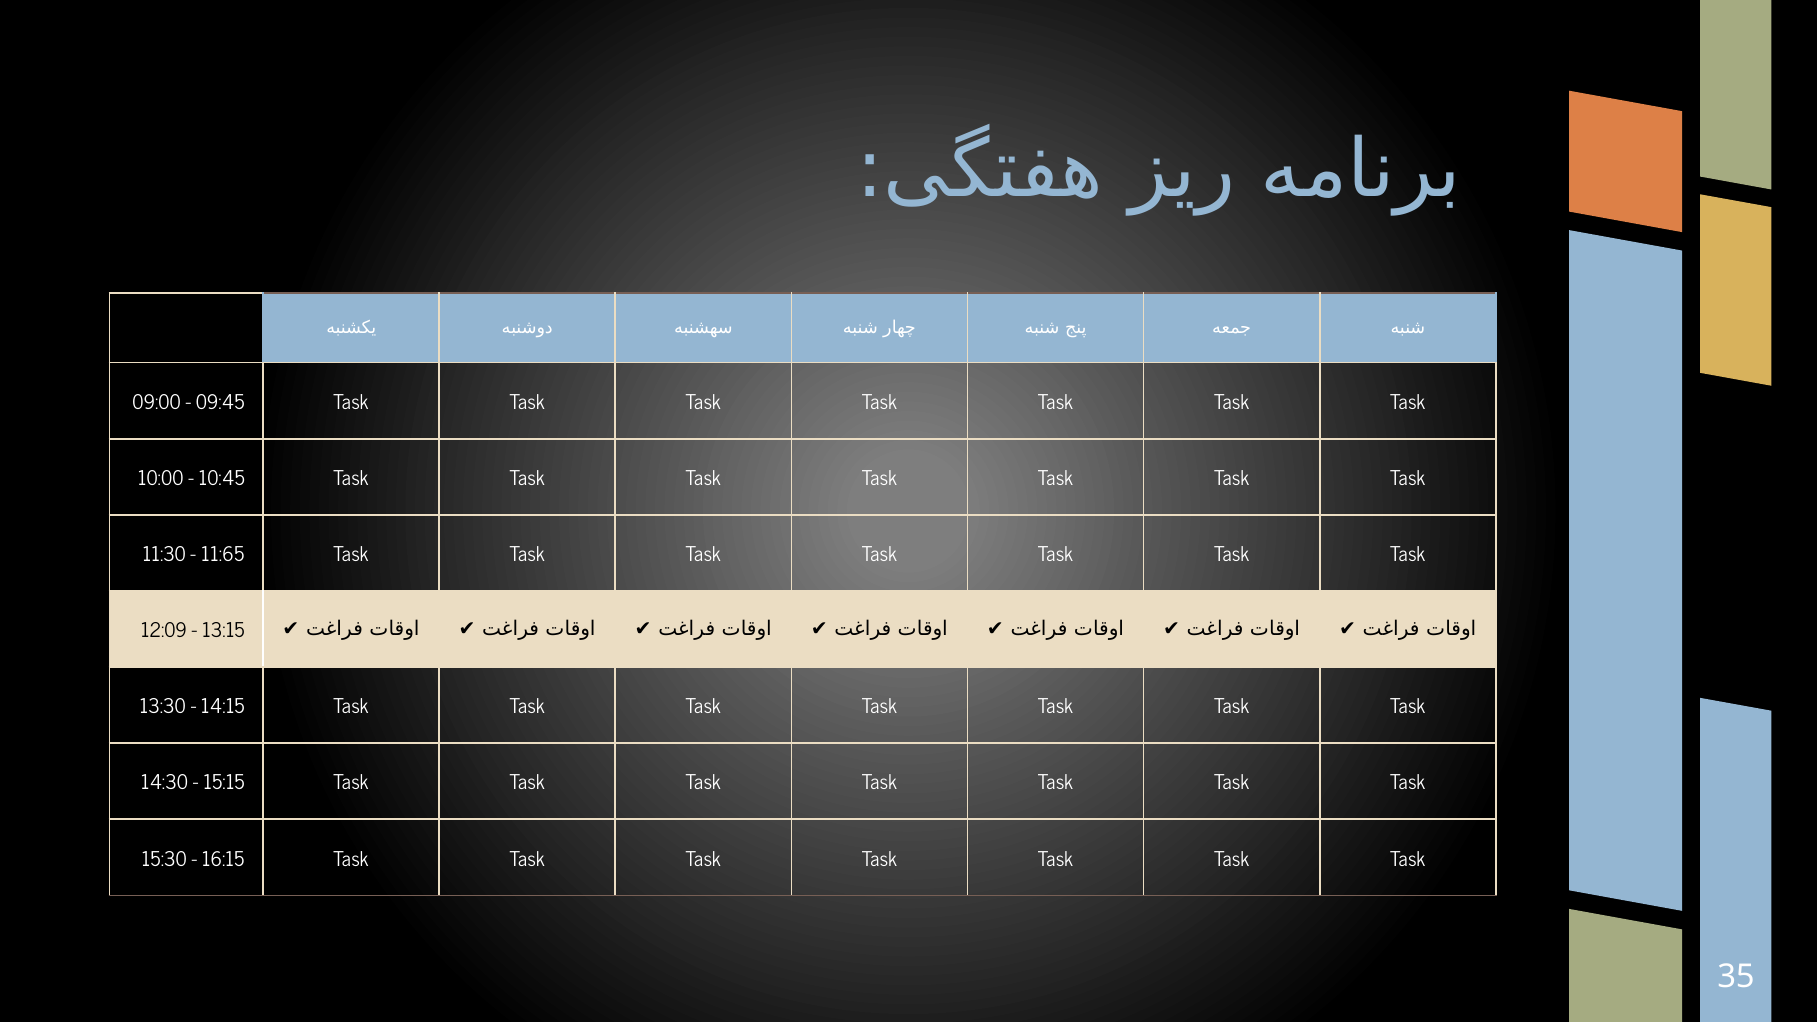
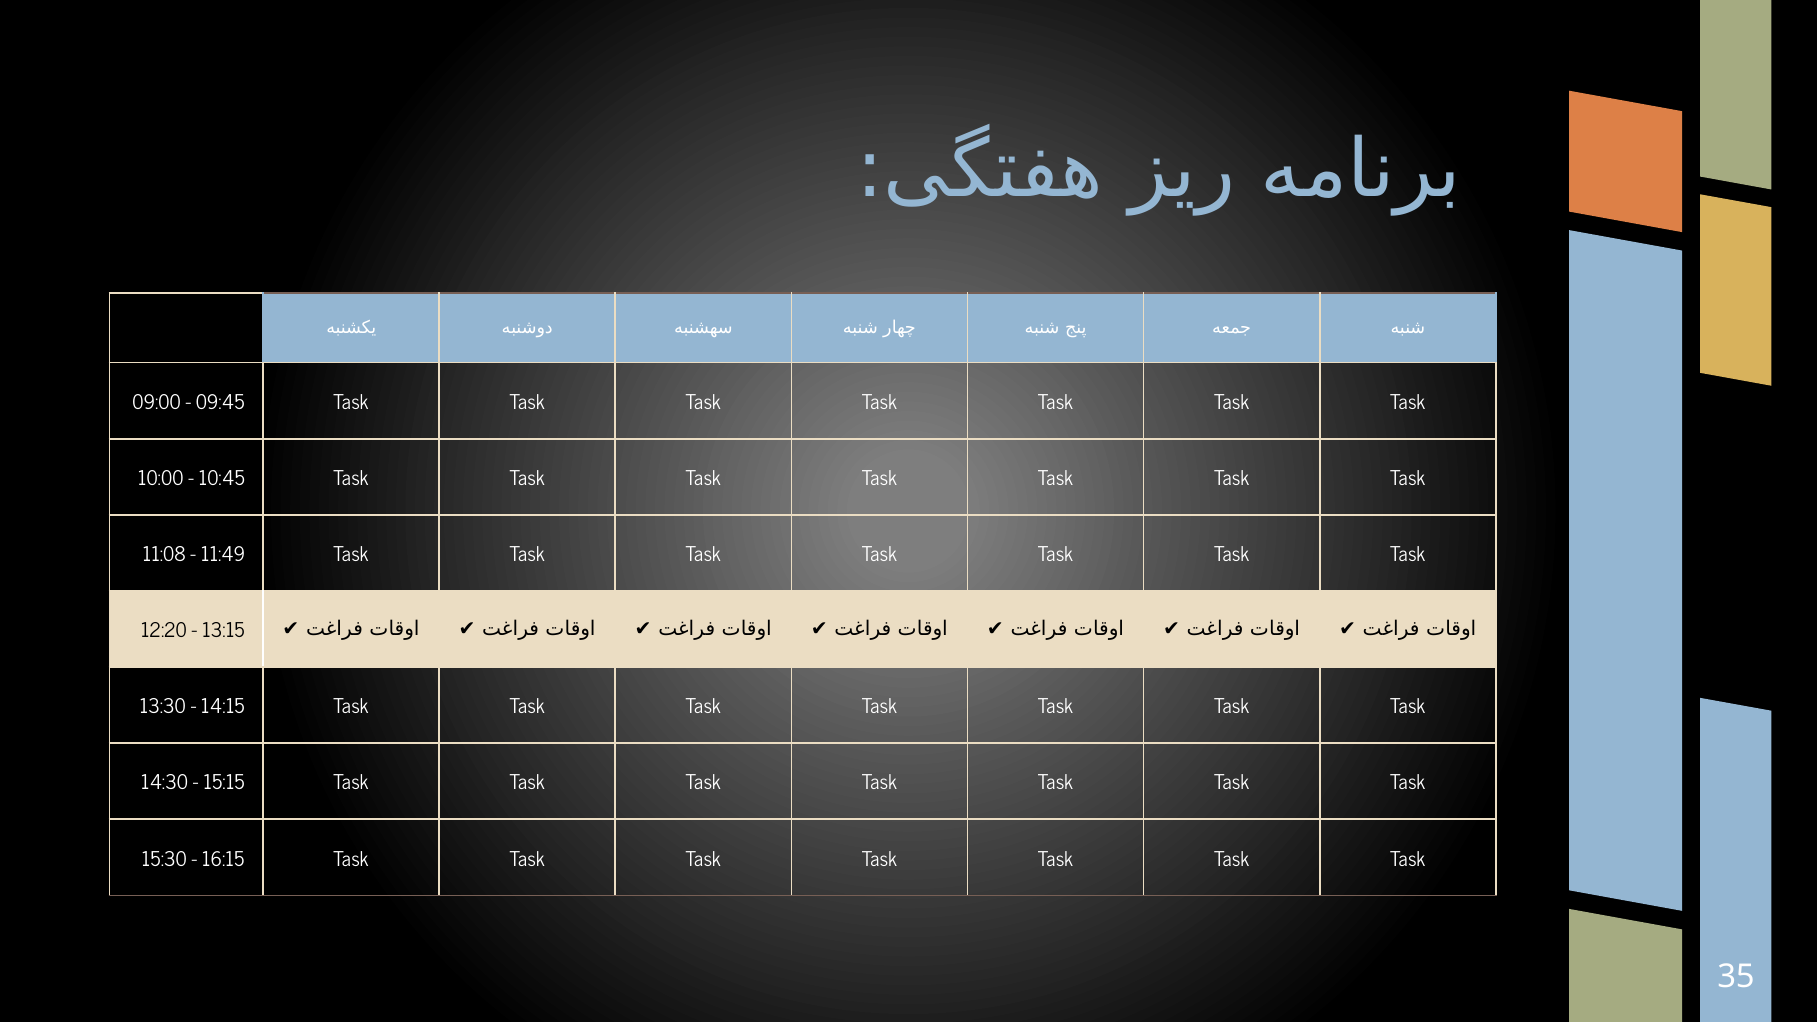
11:30: 11:30 -> 11:08
11:65: 11:65 -> 11:49
12:09: 12:09 -> 12:20
